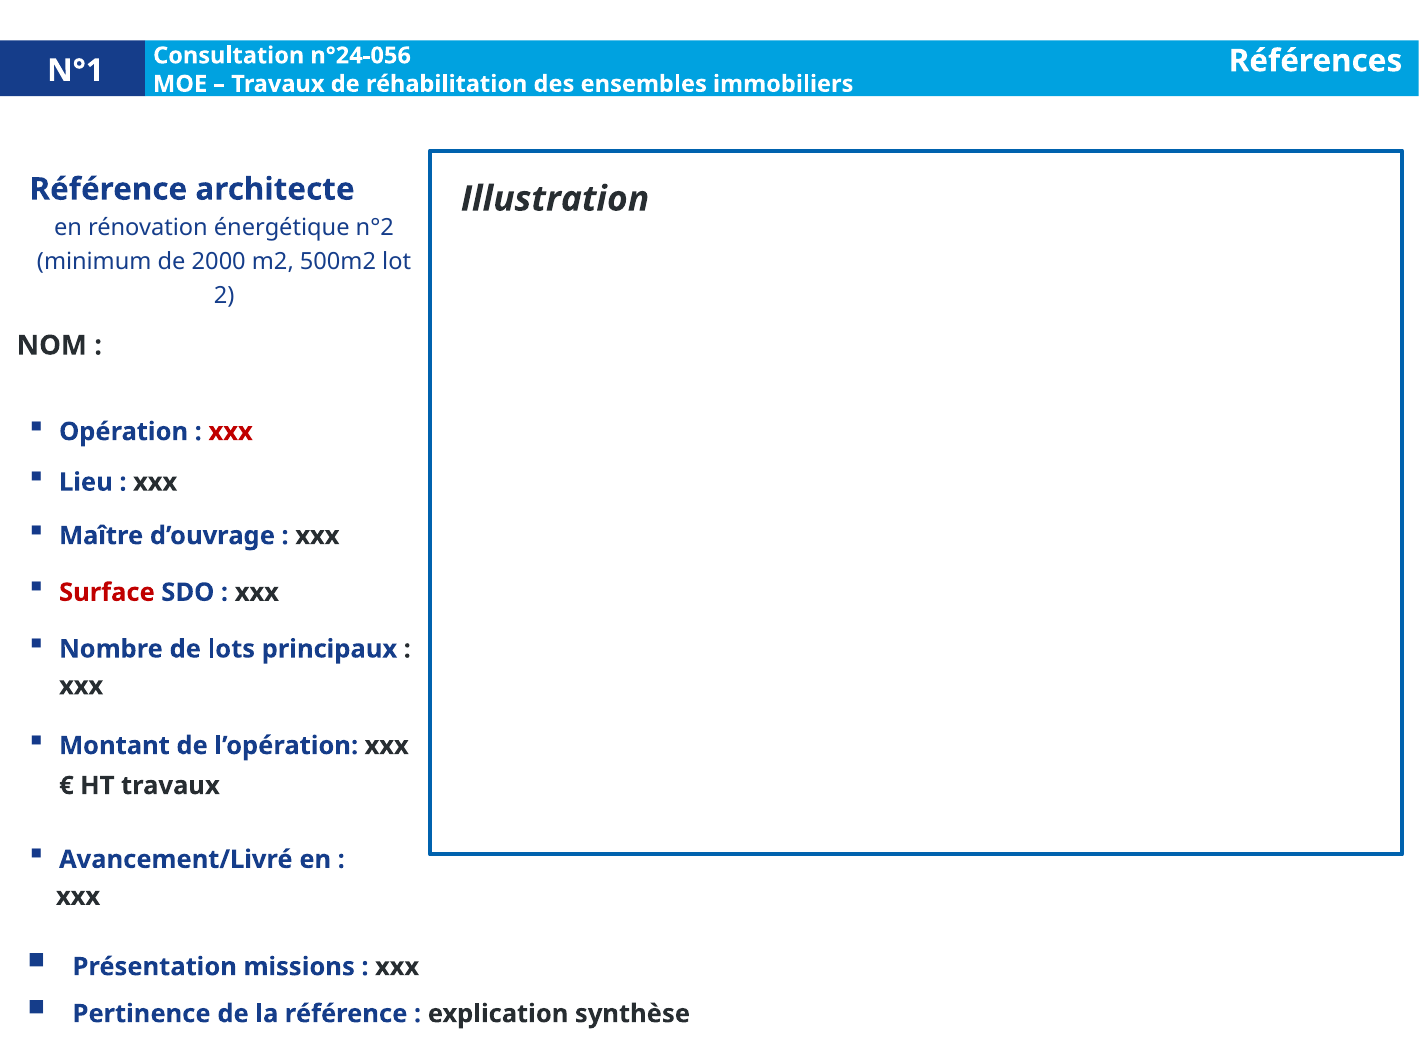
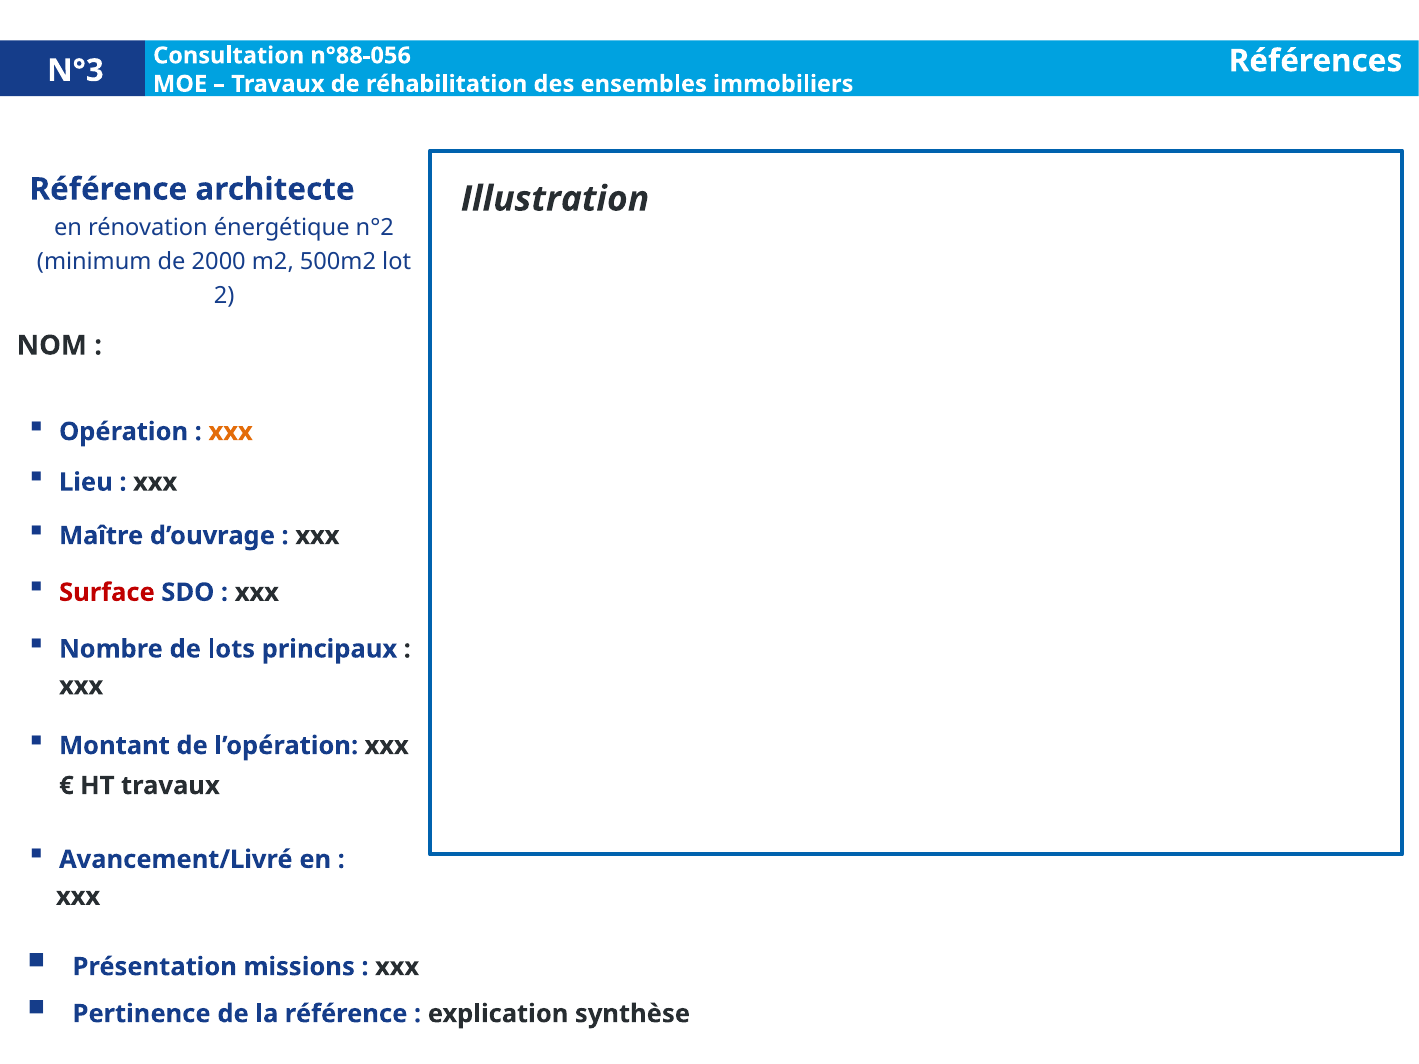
n°24-056: n°24-056 -> n°88-056
N°1: N°1 -> N°3
xxx at (231, 432) colour: red -> orange
